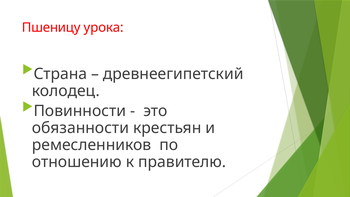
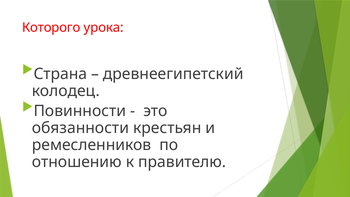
Пшеницу: Пшеницу -> Которого
